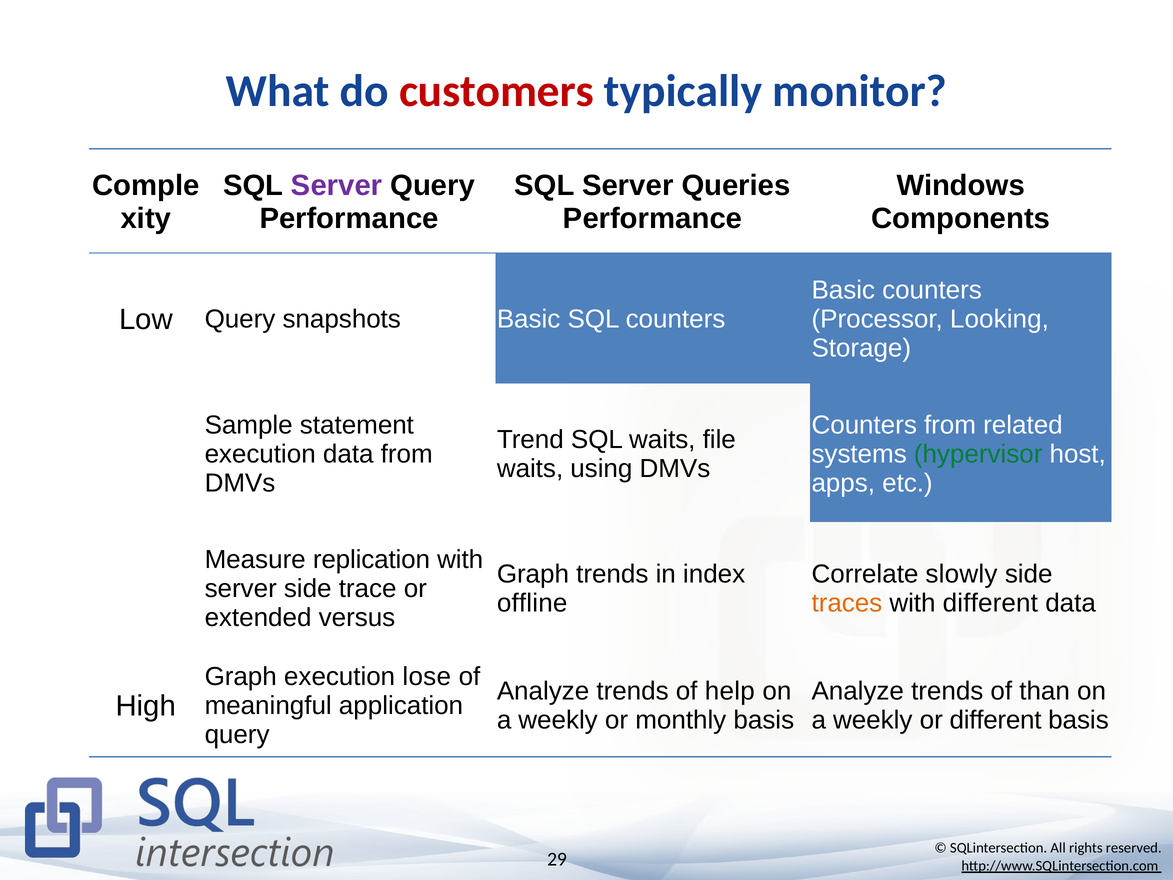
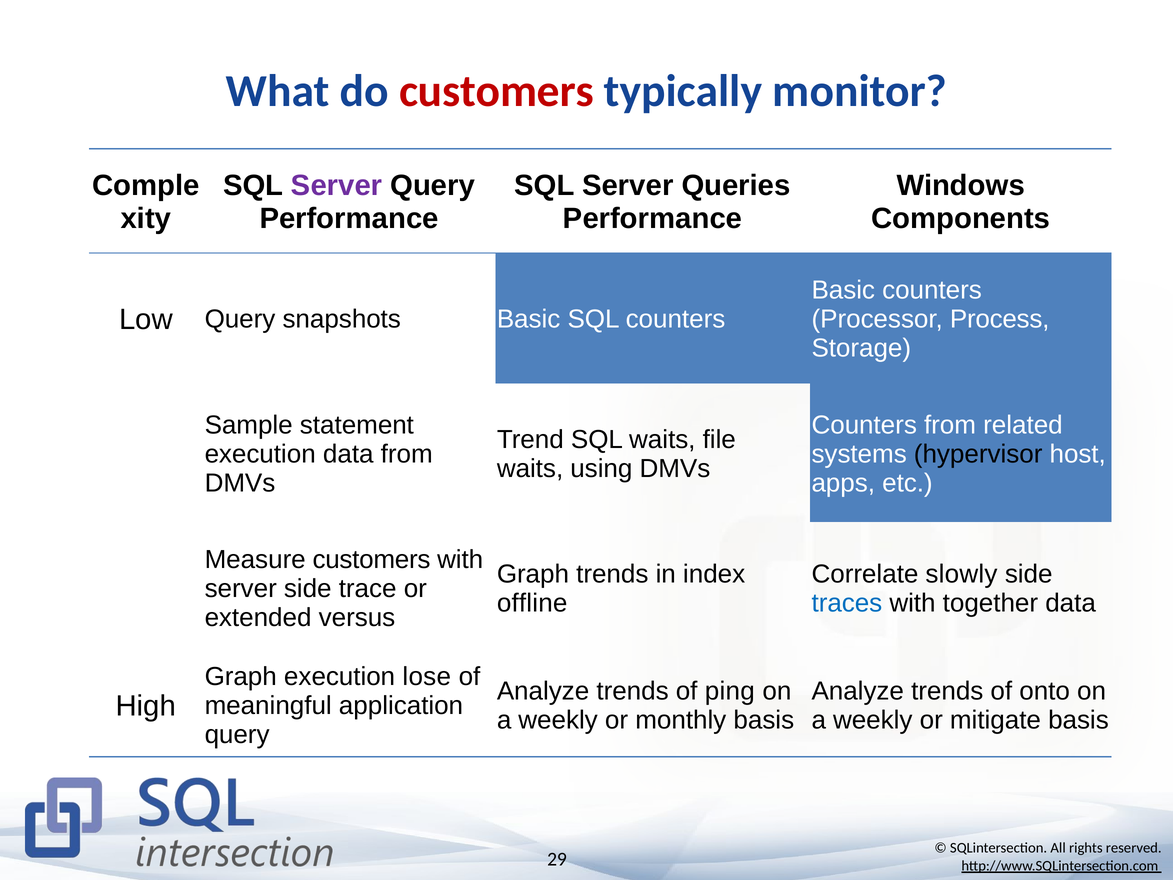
Looking: Looking -> Process
hypervisor colour: green -> black
Measure replication: replication -> customers
traces colour: orange -> blue
with different: different -> together
help: help -> ping
than: than -> onto
or different: different -> mitigate
